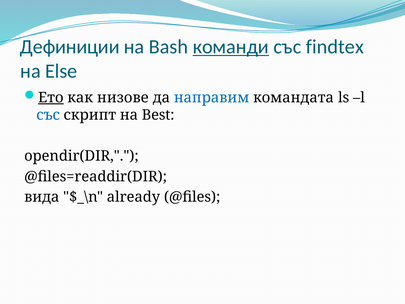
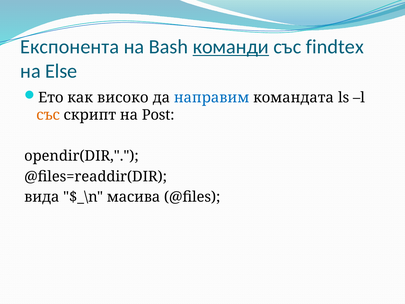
Дефиниции: Дефиниции -> Експонента
Ето underline: present -> none
низове: низове -> високо
със at (48, 115) colour: blue -> orange
Best: Best -> Post
already: already -> масива
